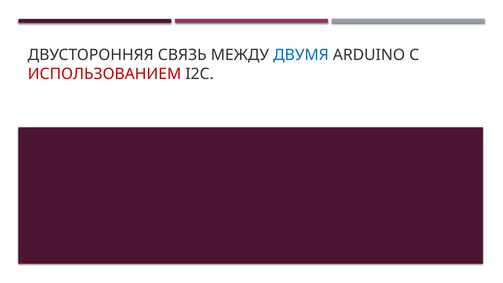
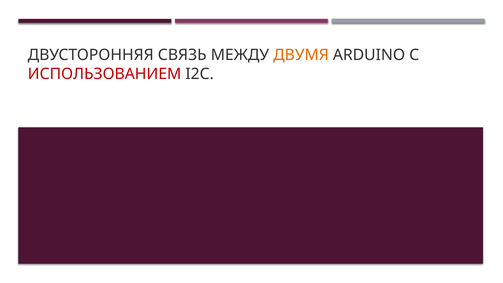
ДВУМЯ colour: blue -> orange
